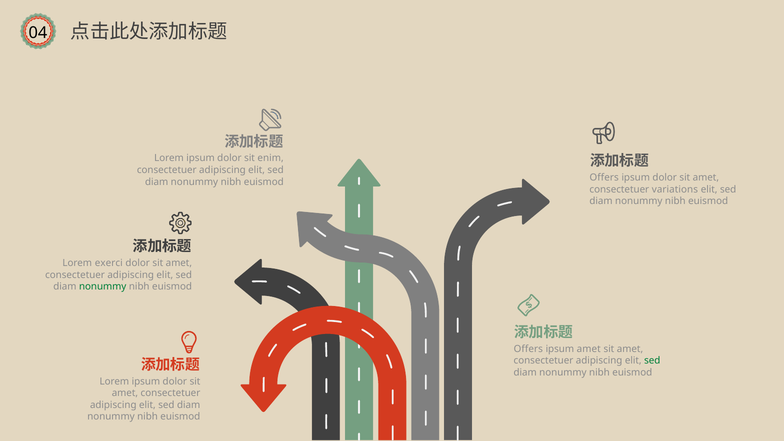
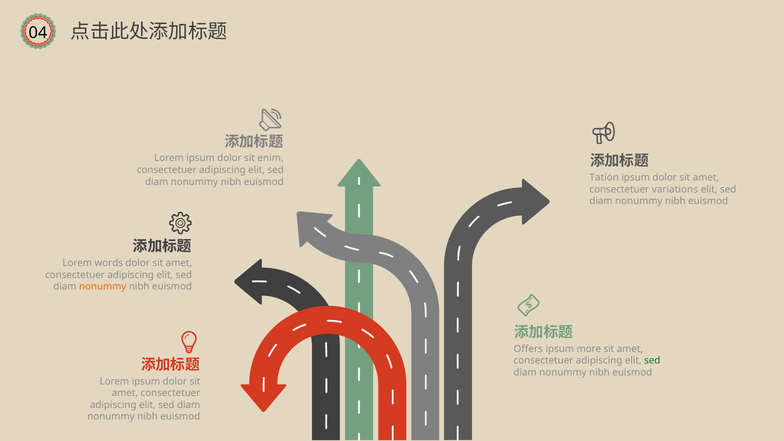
Offers at (604, 178): Offers -> Tation
exerci: exerci -> words
nonummy at (103, 287) colour: green -> orange
ipsum amet: amet -> more
